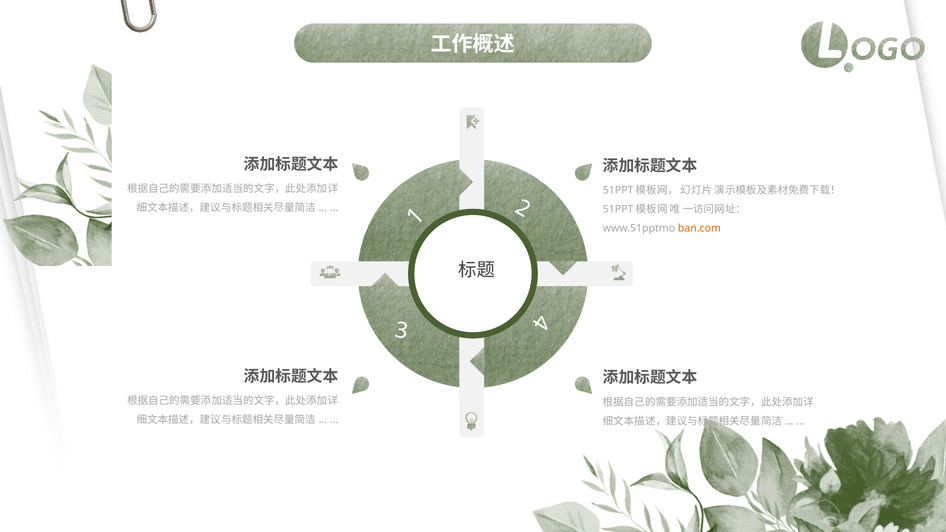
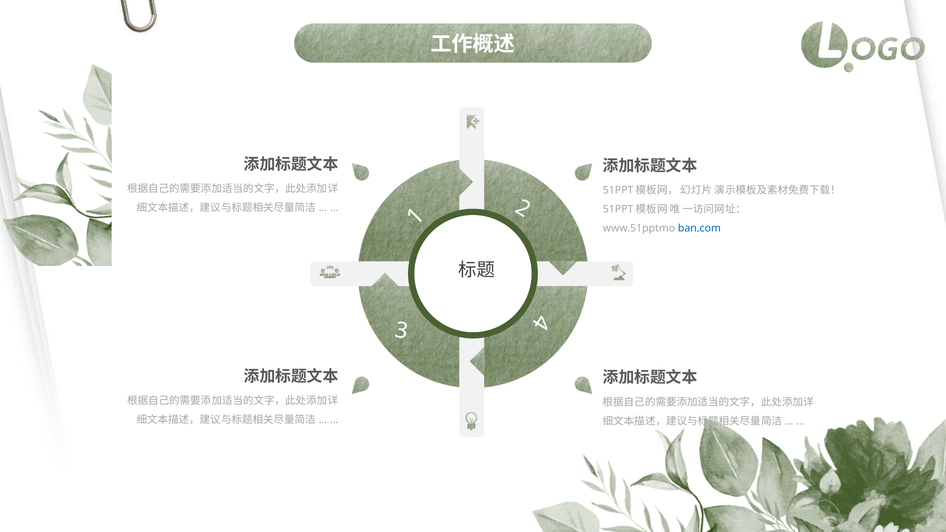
ban.com colour: orange -> blue
